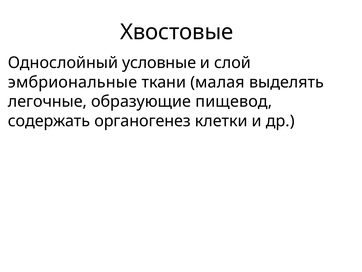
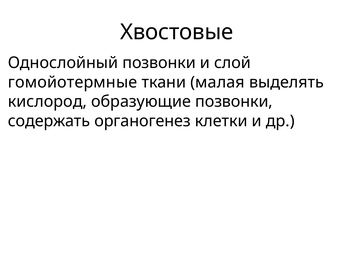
Однослойный условные: условные -> позвонки
эмбриональные: эмбриональные -> гомойотермные
легочные: легочные -> кислород
образующие пищевод: пищевод -> позвонки
